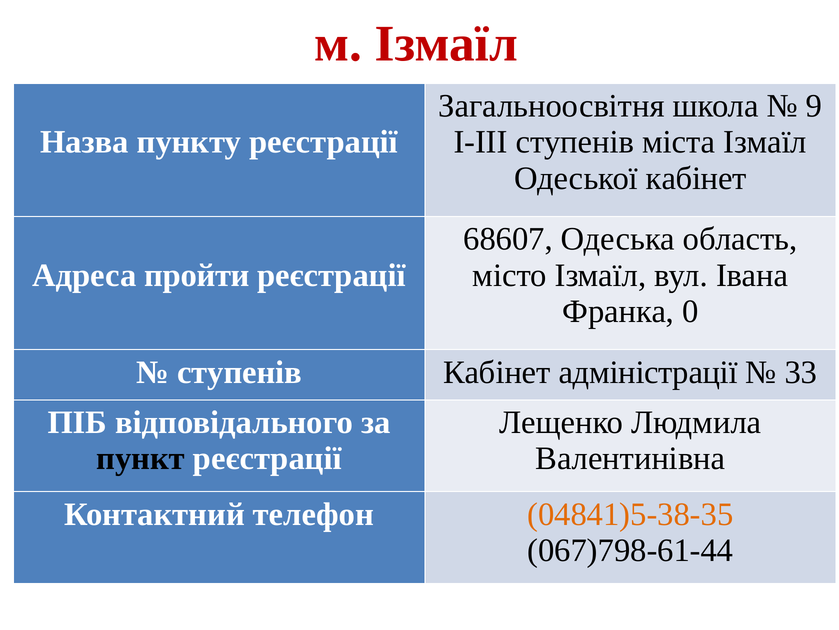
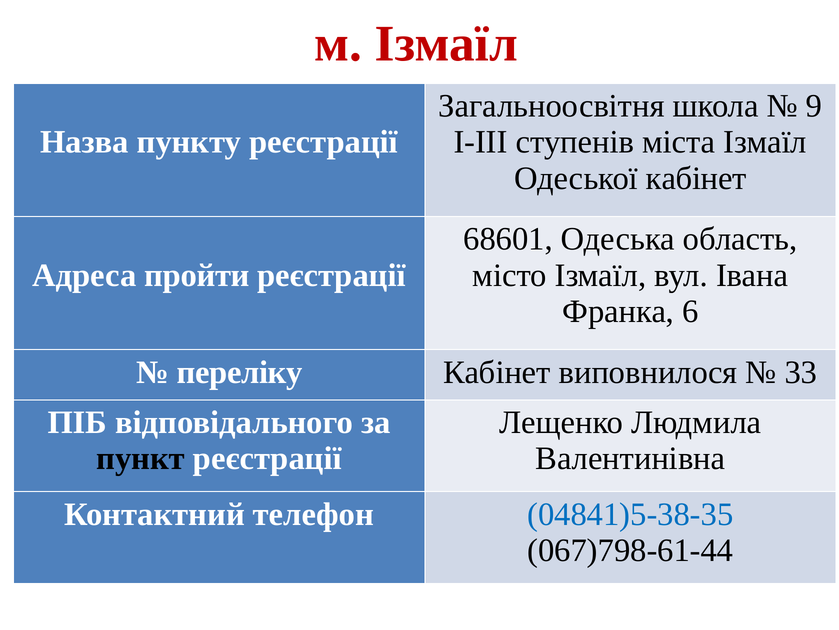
68607: 68607 -> 68601
0: 0 -> 6
ступенів at (240, 372): ступенів -> переліку
адміністрації: адміністрації -> виповнилося
04841)5-38-35 colour: orange -> blue
